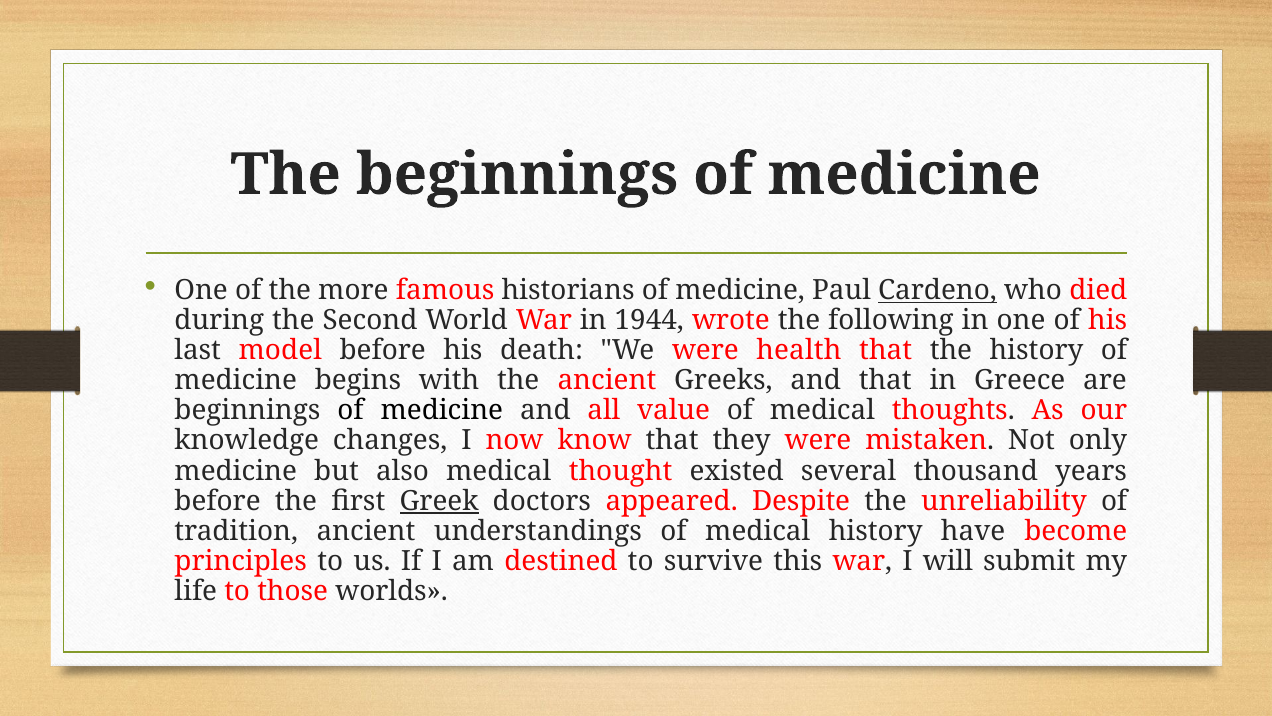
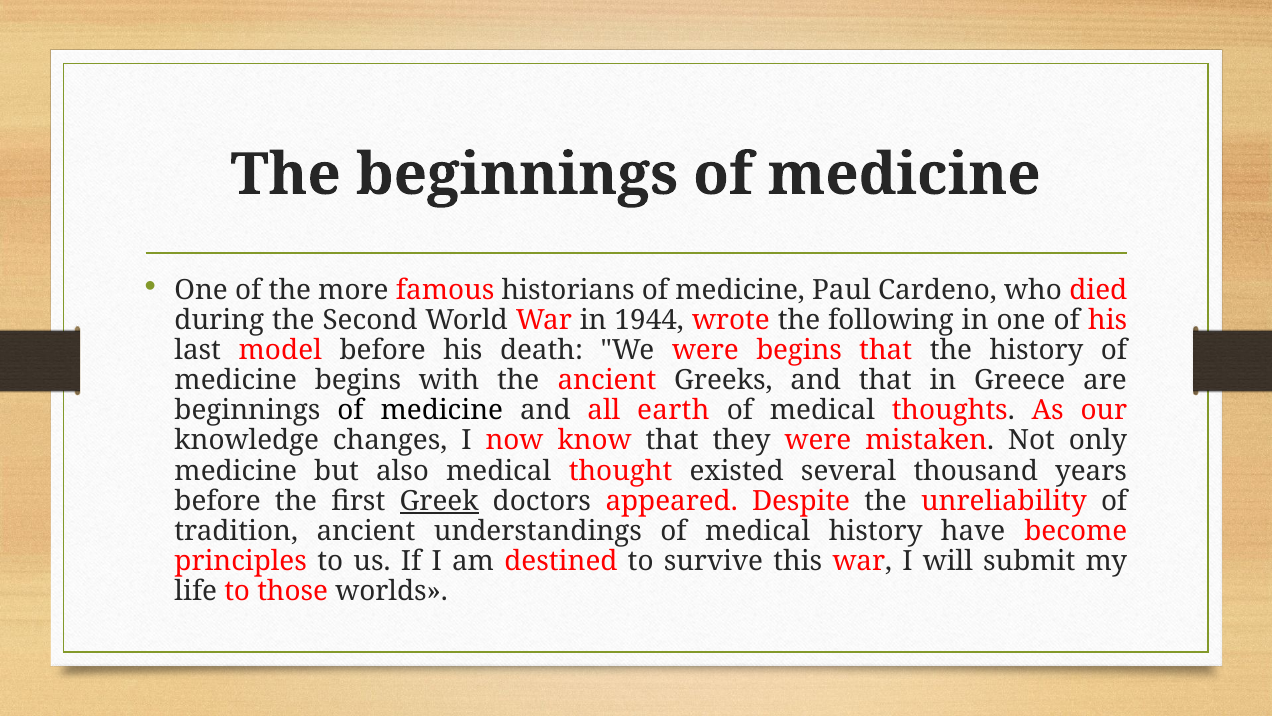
Cardeno underline: present -> none
were health: health -> begins
value: value -> earth
